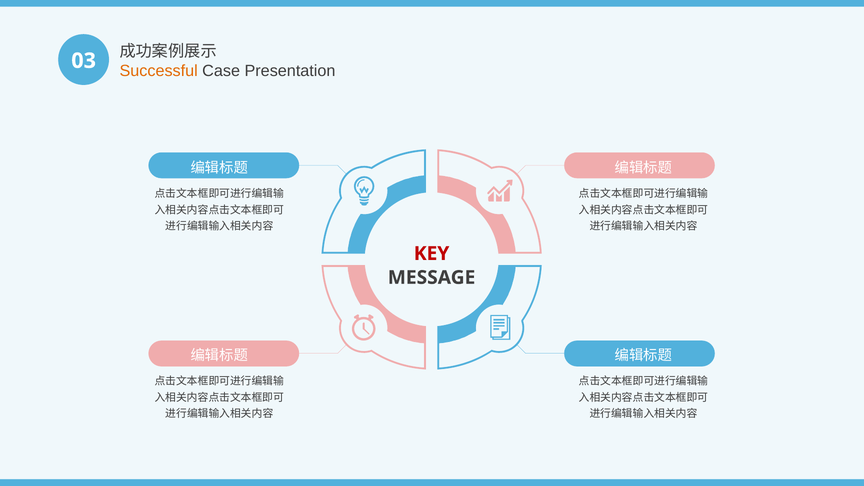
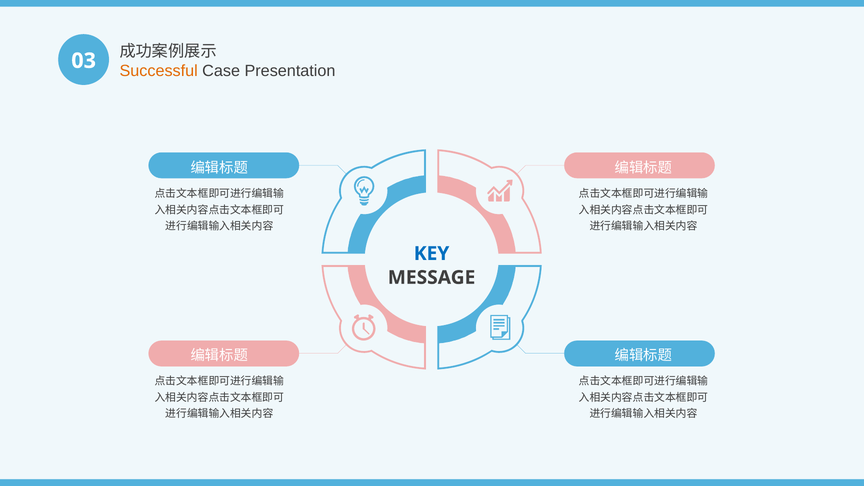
KEY colour: red -> blue
